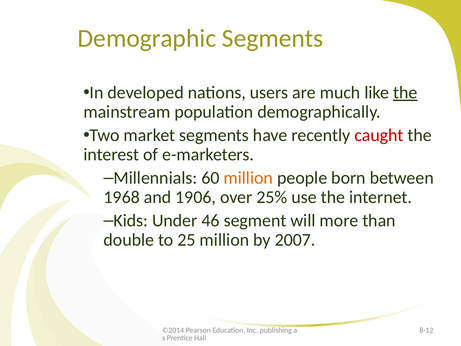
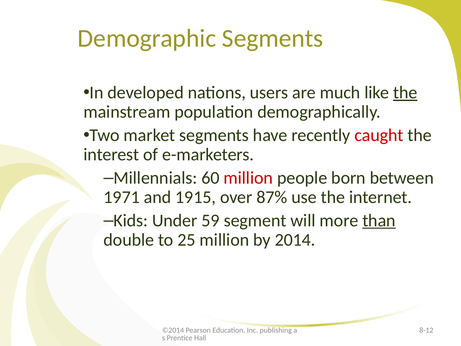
million at (248, 178) colour: orange -> red
1968: 1968 -> 1971
1906: 1906 -> 1915
25%: 25% -> 87%
46: 46 -> 59
than underline: none -> present
2007: 2007 -> 2014
